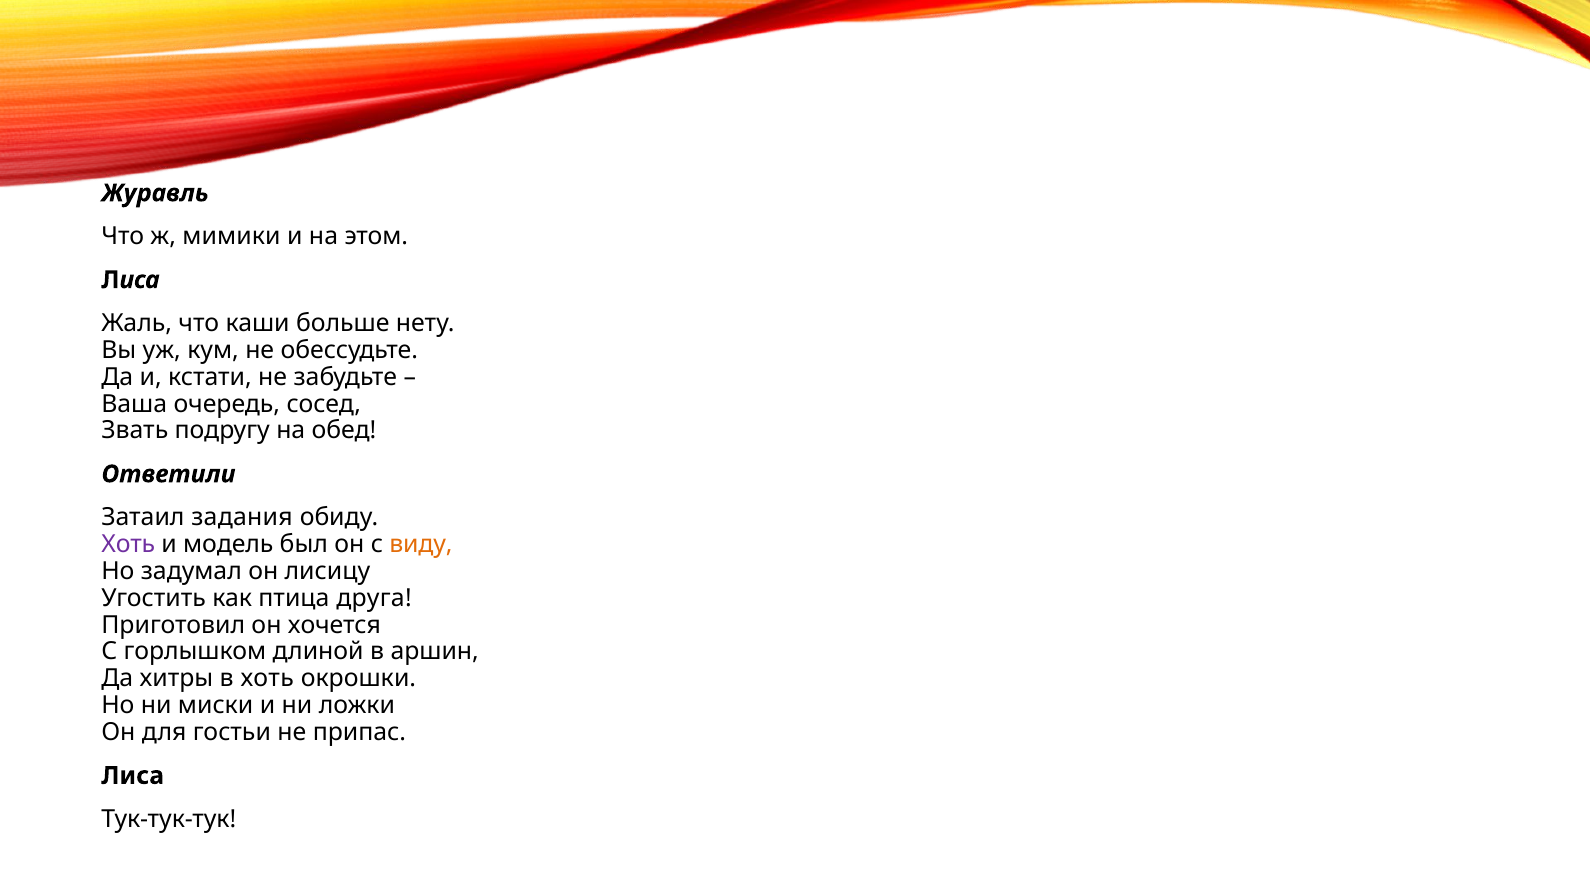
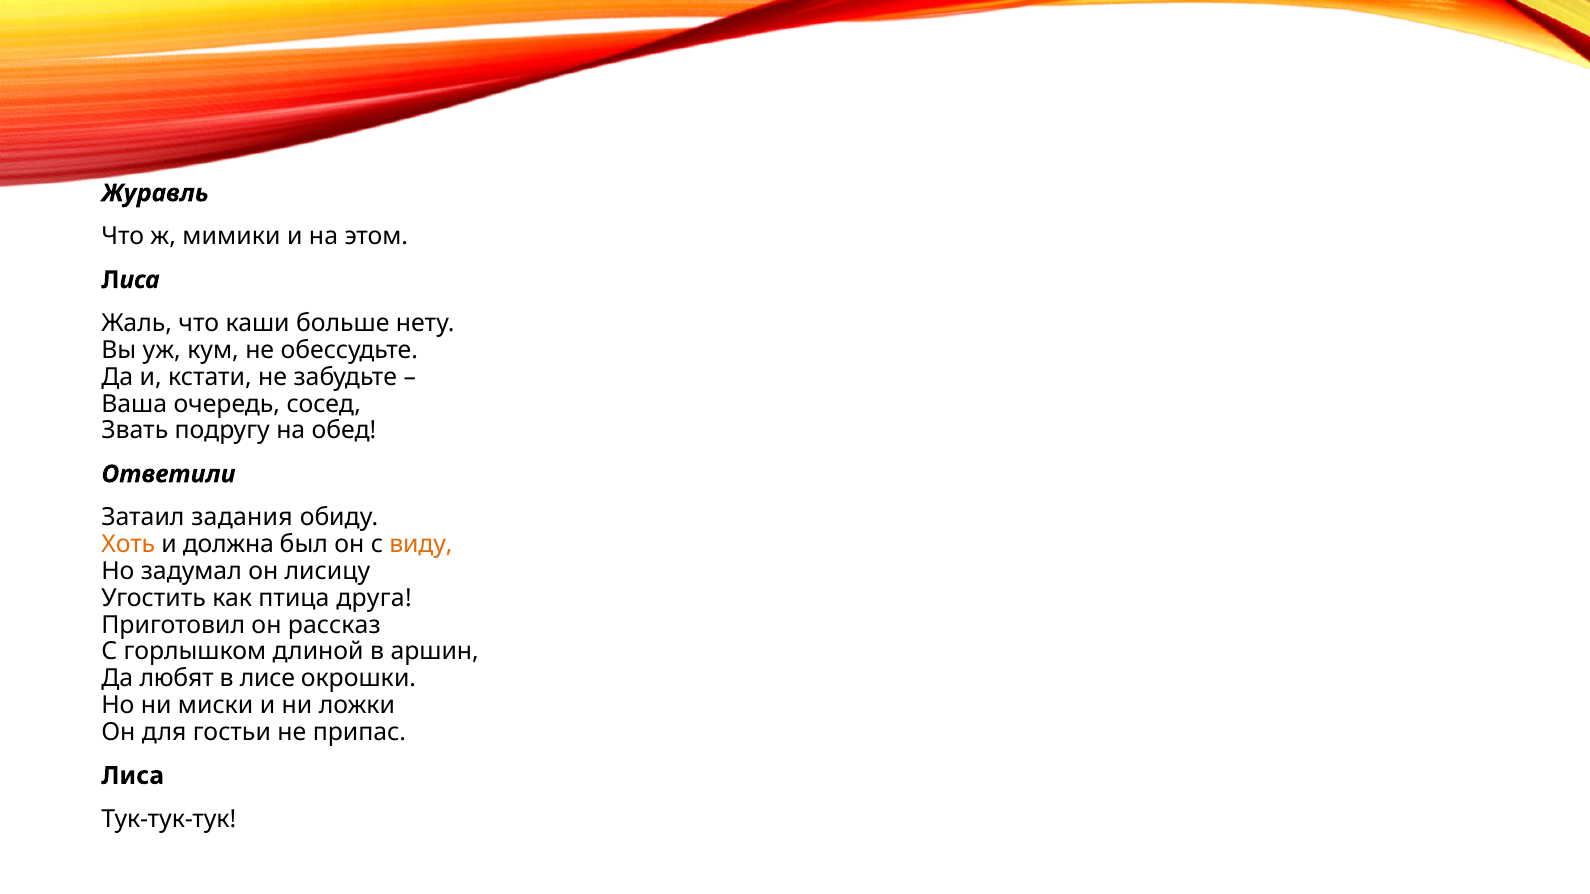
Хоть at (128, 545) colour: purple -> orange
модель: модель -> должна
хочется: хочется -> рассказ
хитры: хитры -> любят
в хоть: хоть -> лисе
